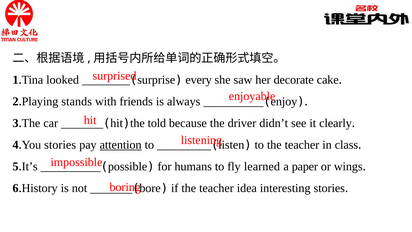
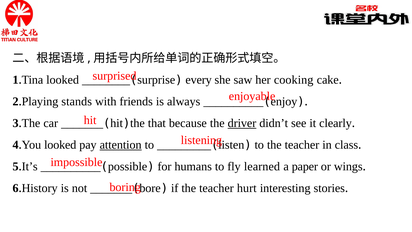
decorate: decorate -> cooking
told: told -> that
driver underline: none -> present
stories at (60, 145): stories -> looked
idea: idea -> hurt
